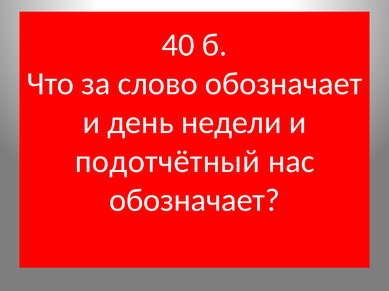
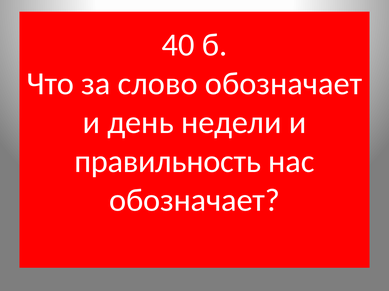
подотчётный: подотчётный -> правильность
